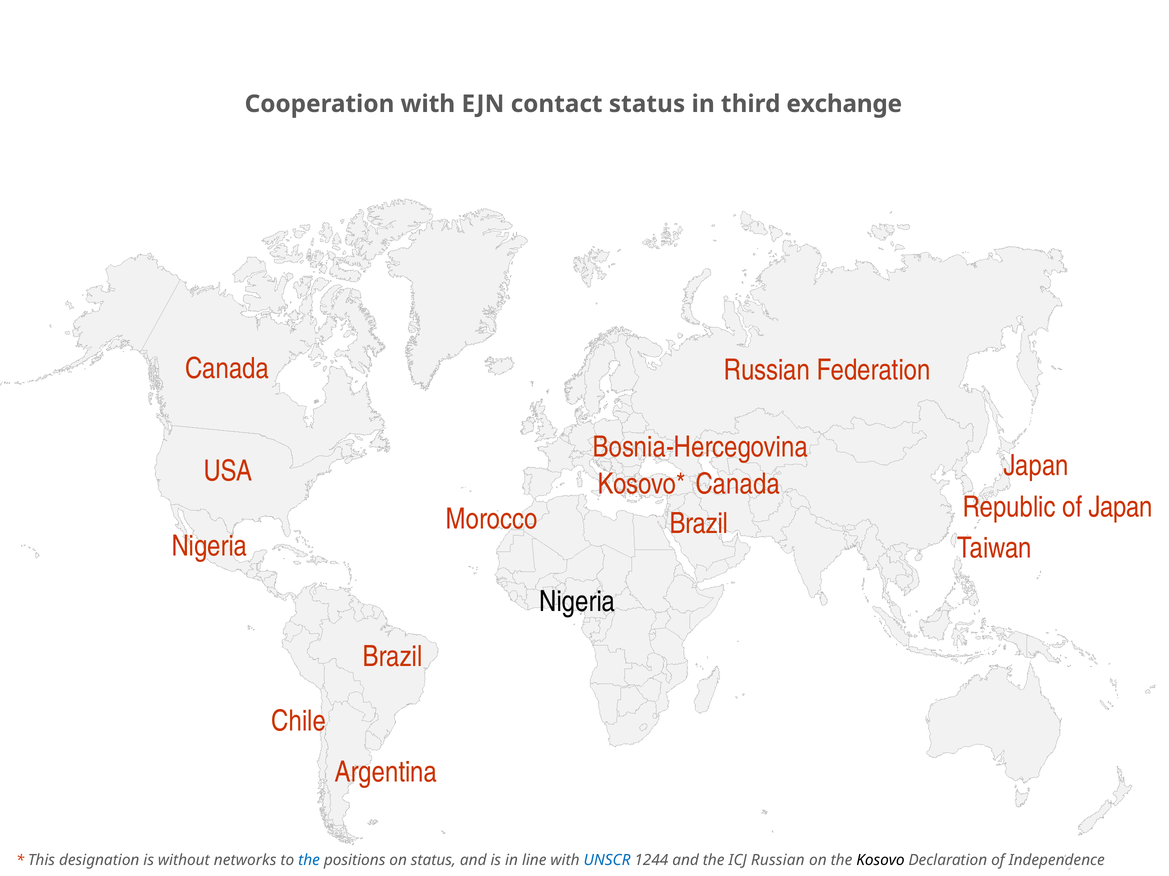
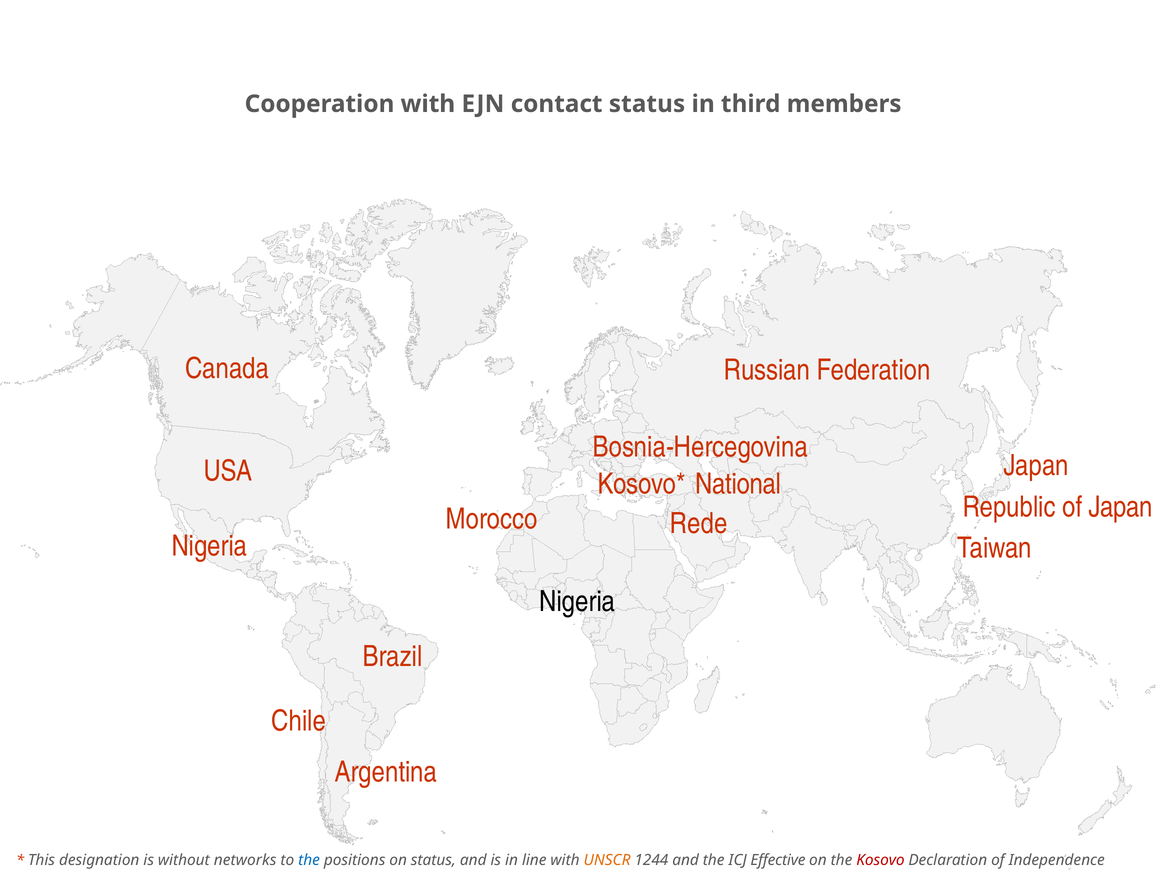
exchange: exchange -> members
Canada at (738, 484): Canada -> National
Brazil at (699, 524): Brazil -> Rede
UNSCR colour: blue -> orange
ICJ Russian: Russian -> Effective
Kosovo colour: black -> red
